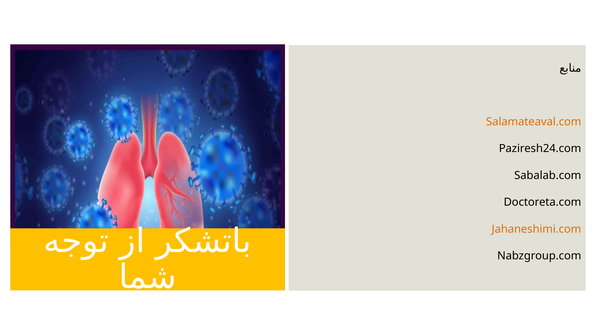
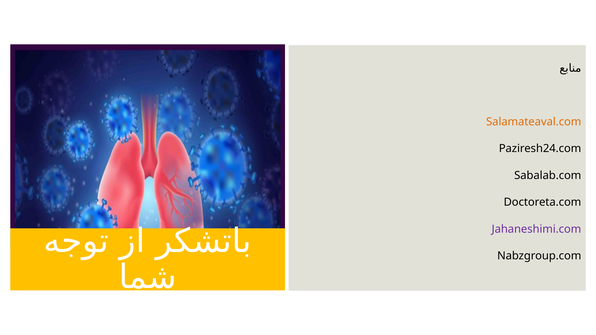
Jahaneshimi.com colour: orange -> purple
